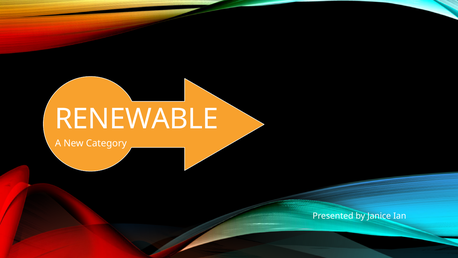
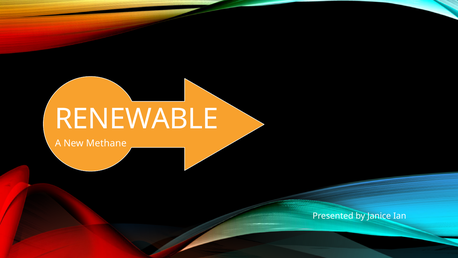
Category: Category -> Methane
